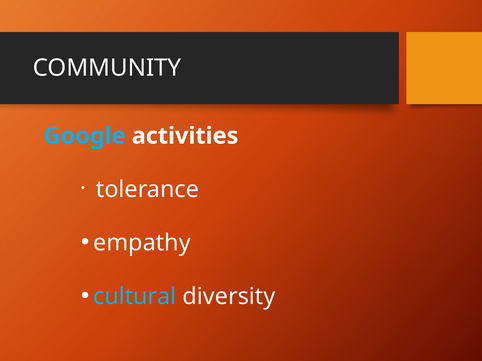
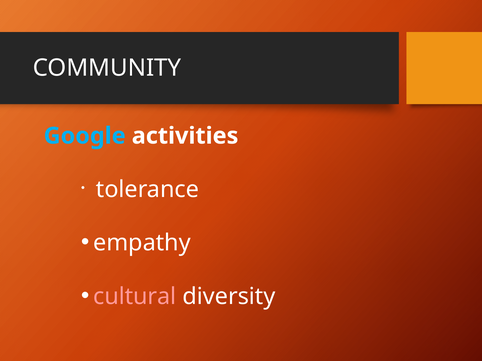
cultural colour: light blue -> pink
